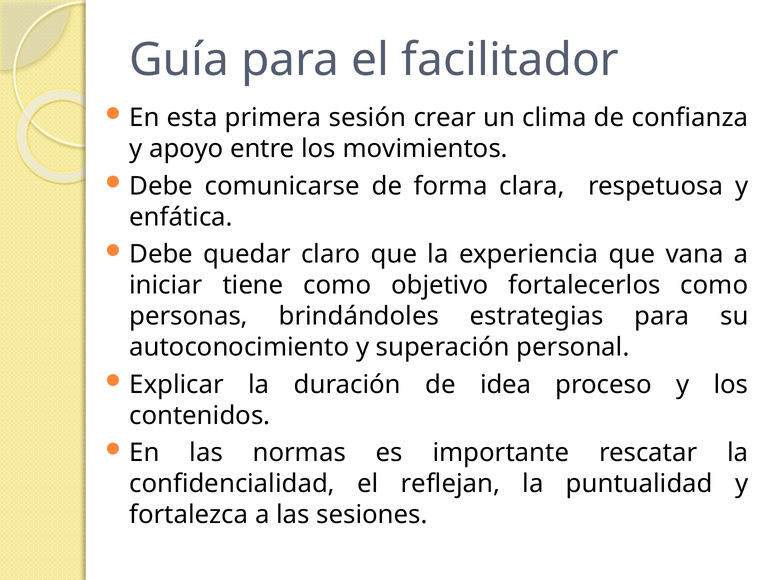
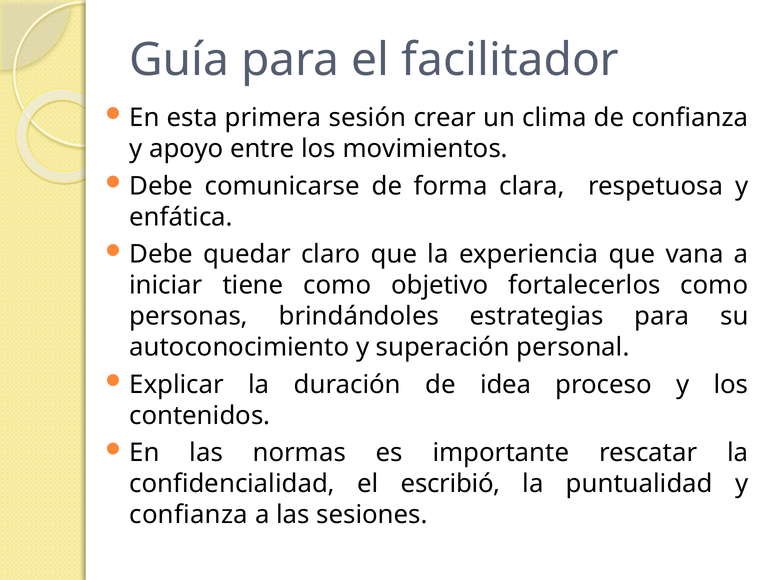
reflejan: reflejan -> escribió
fortalezca at (189, 515): fortalezca -> confianza
